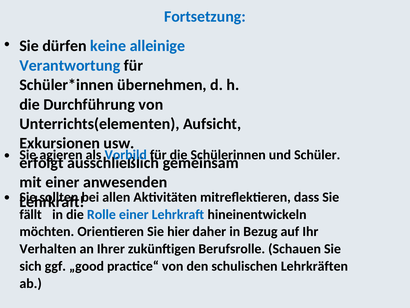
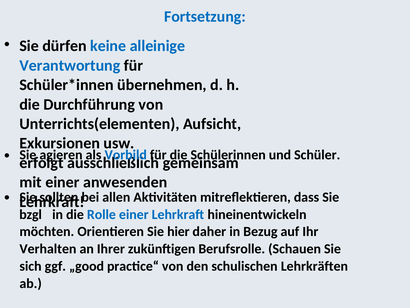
fällt: fällt -> bzgl
